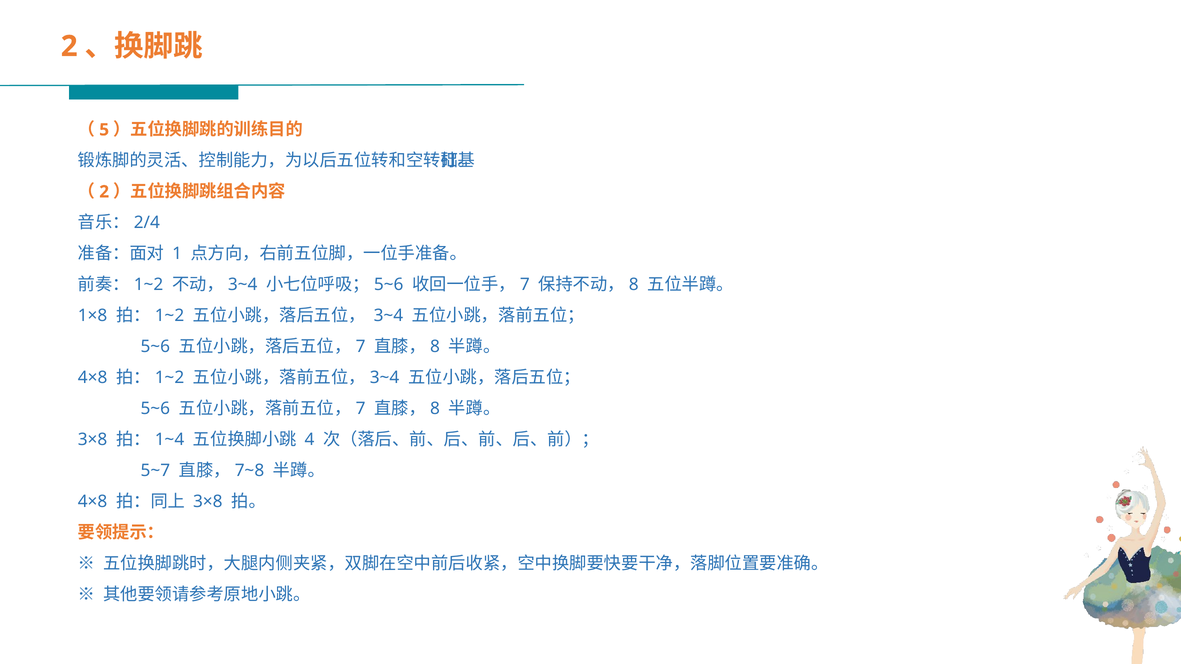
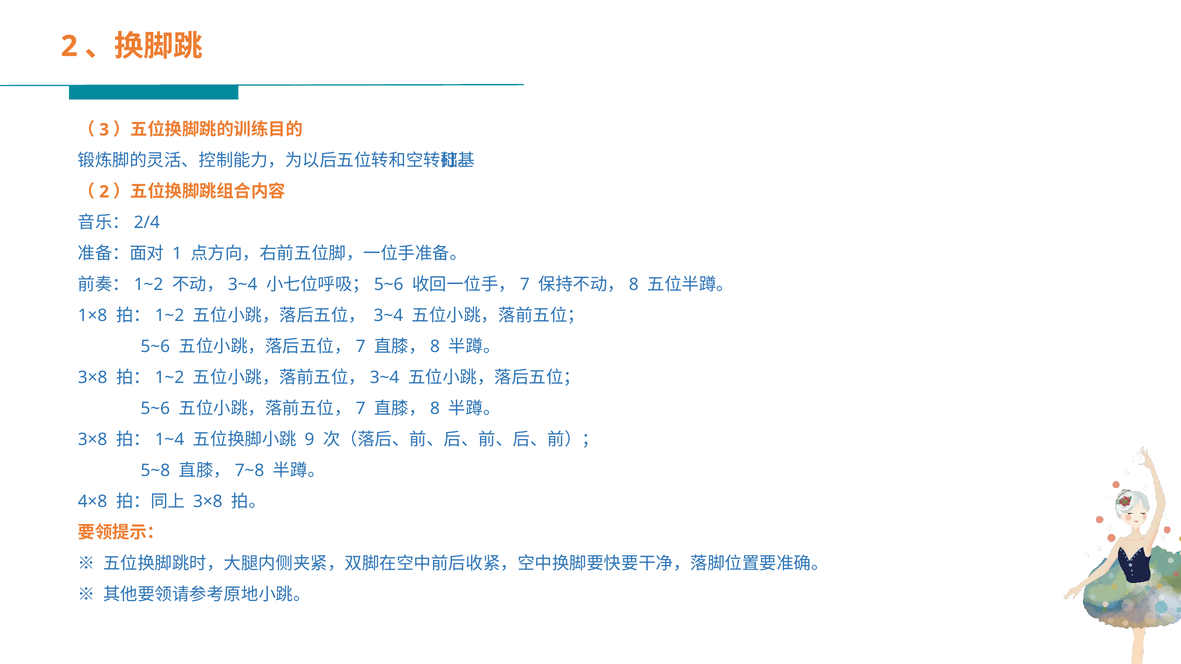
5: 5 -> 3
4×8 at (93, 378): 4×8 -> 3×8
4: 4 -> 9
5~7: 5~7 -> 5~8
